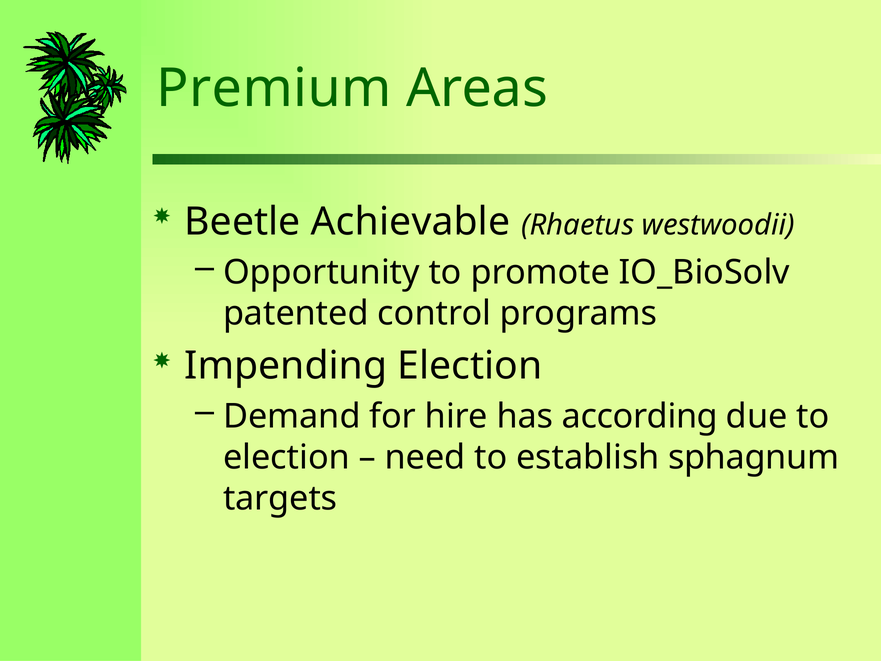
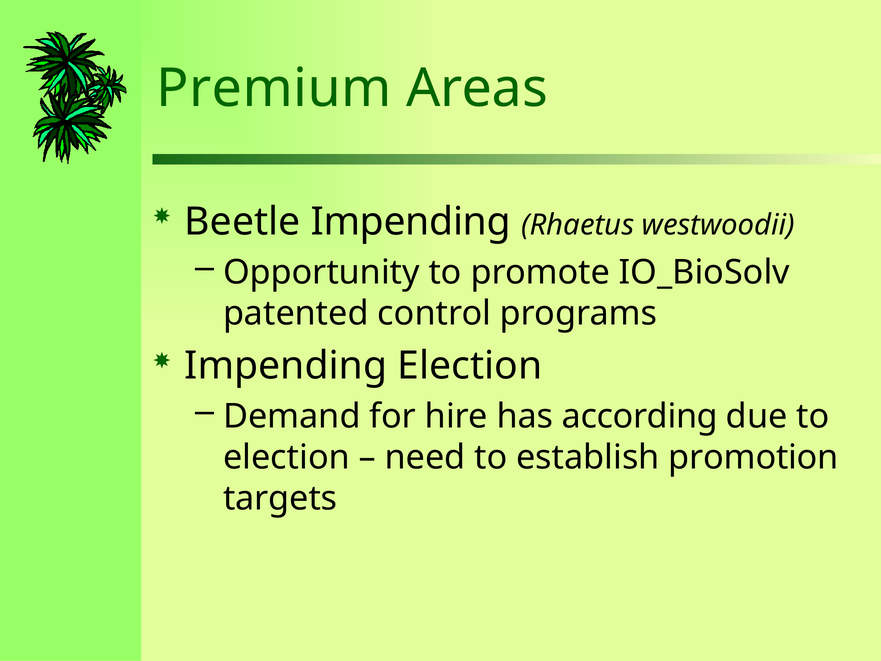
Beetle Achievable: Achievable -> Impending
sphagnum: sphagnum -> promotion
